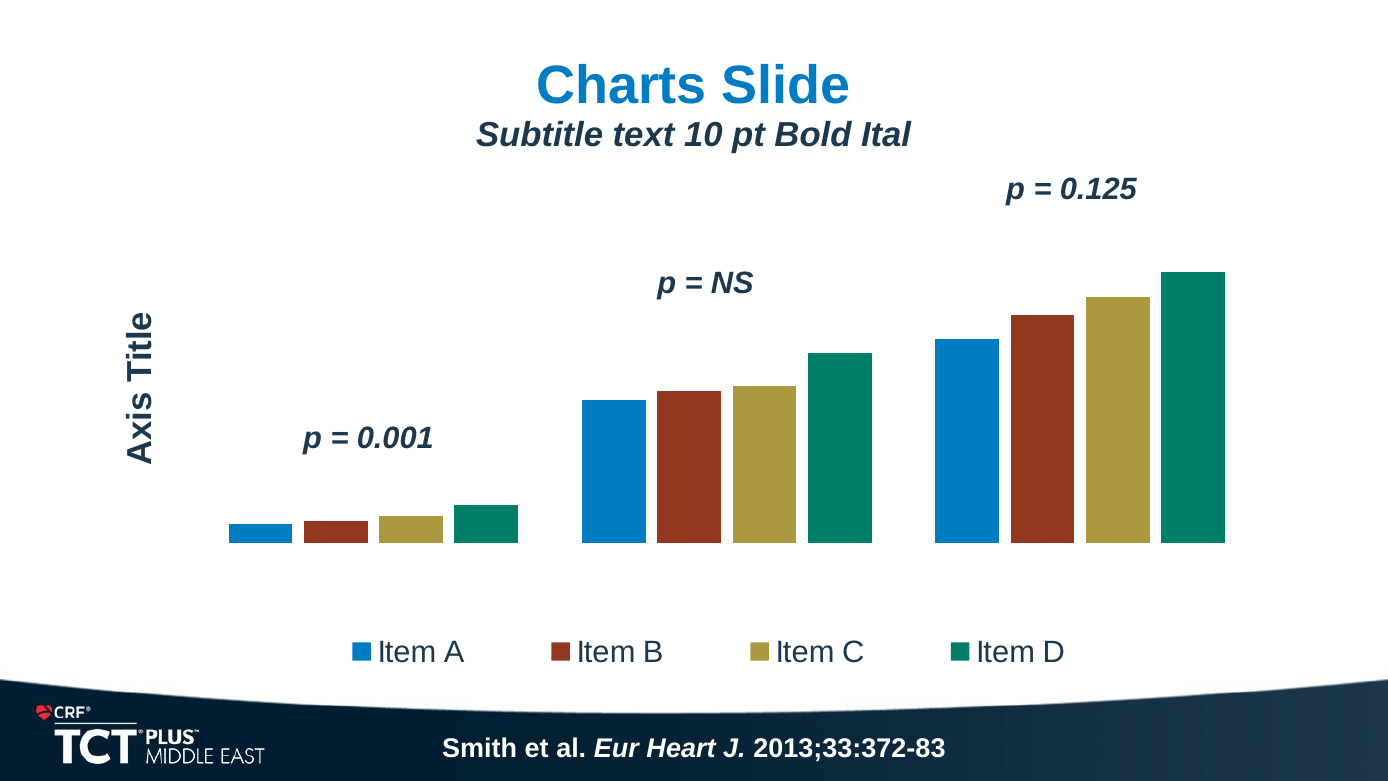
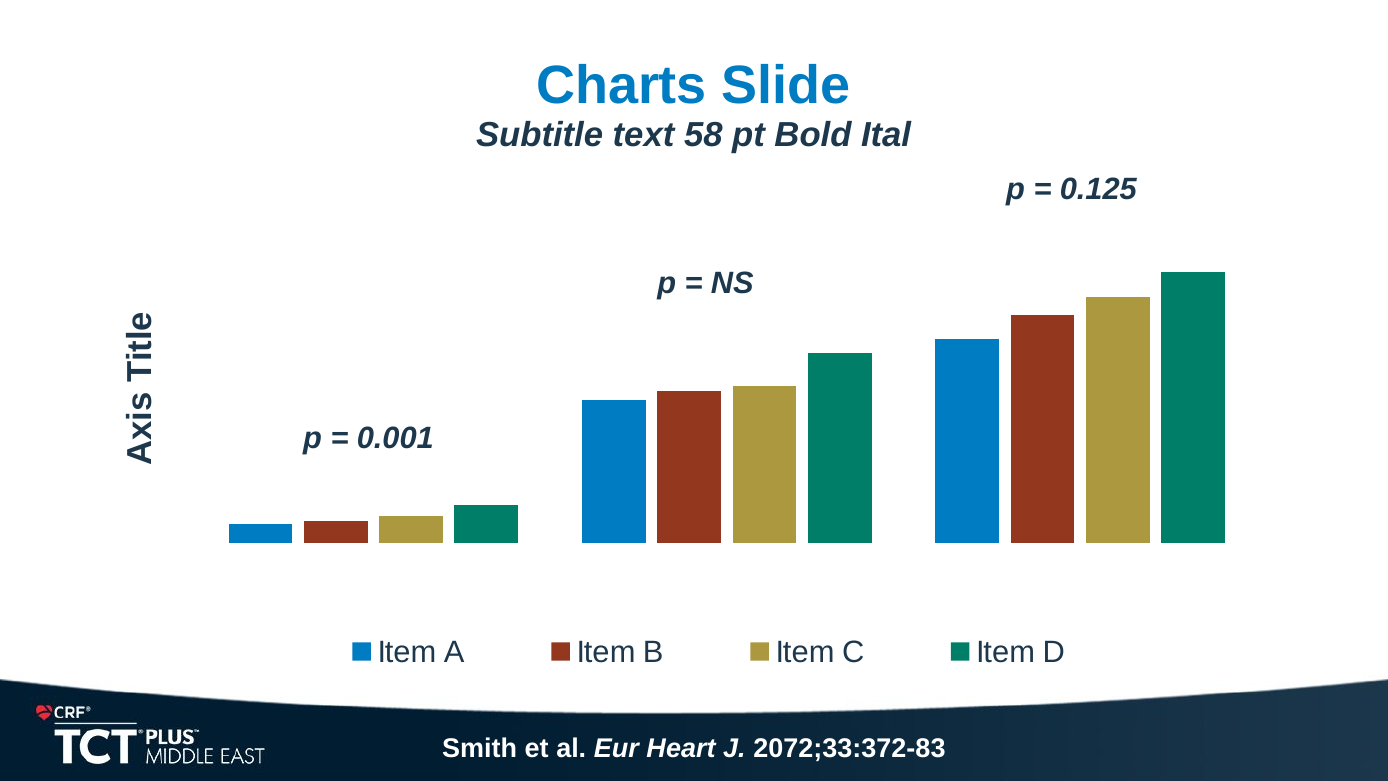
10: 10 -> 58
2013;33:372-83: 2013;33:372-83 -> 2072;33:372-83
